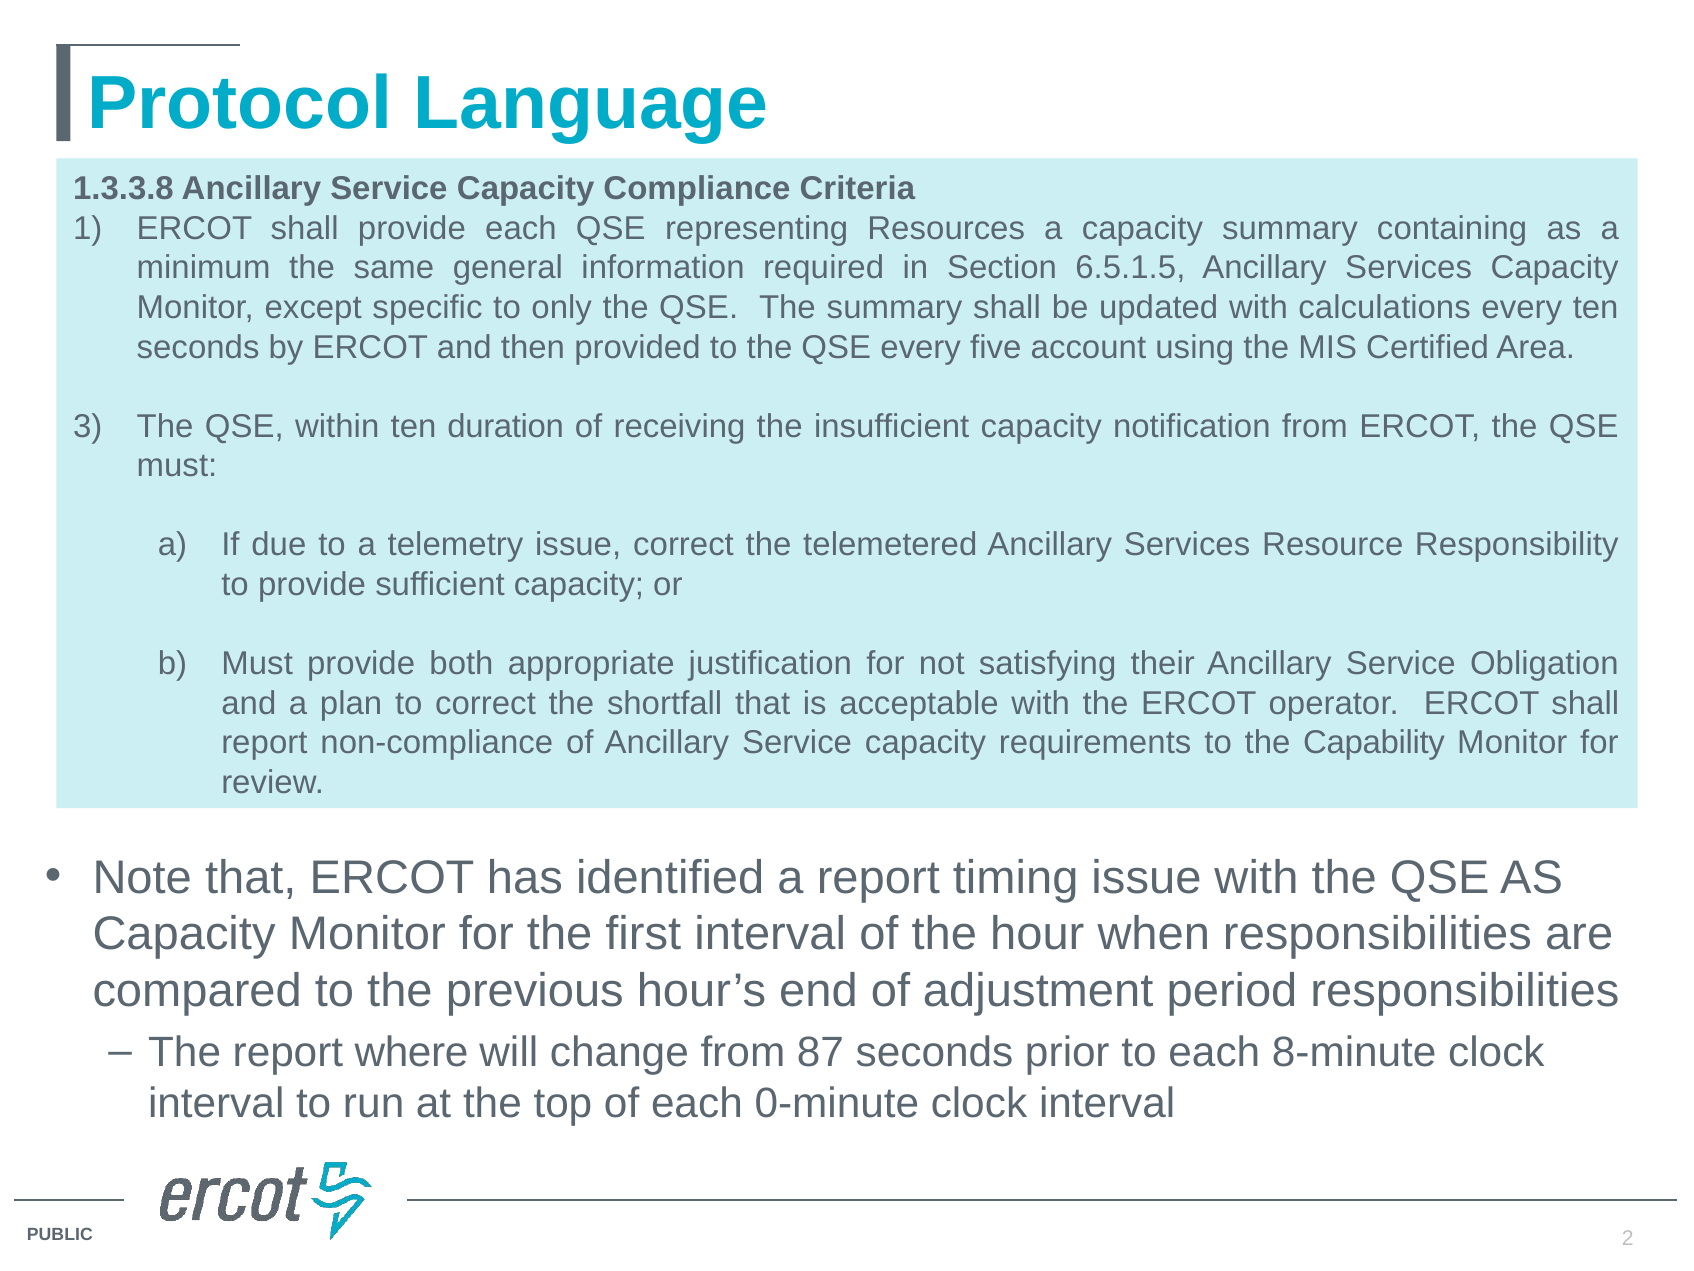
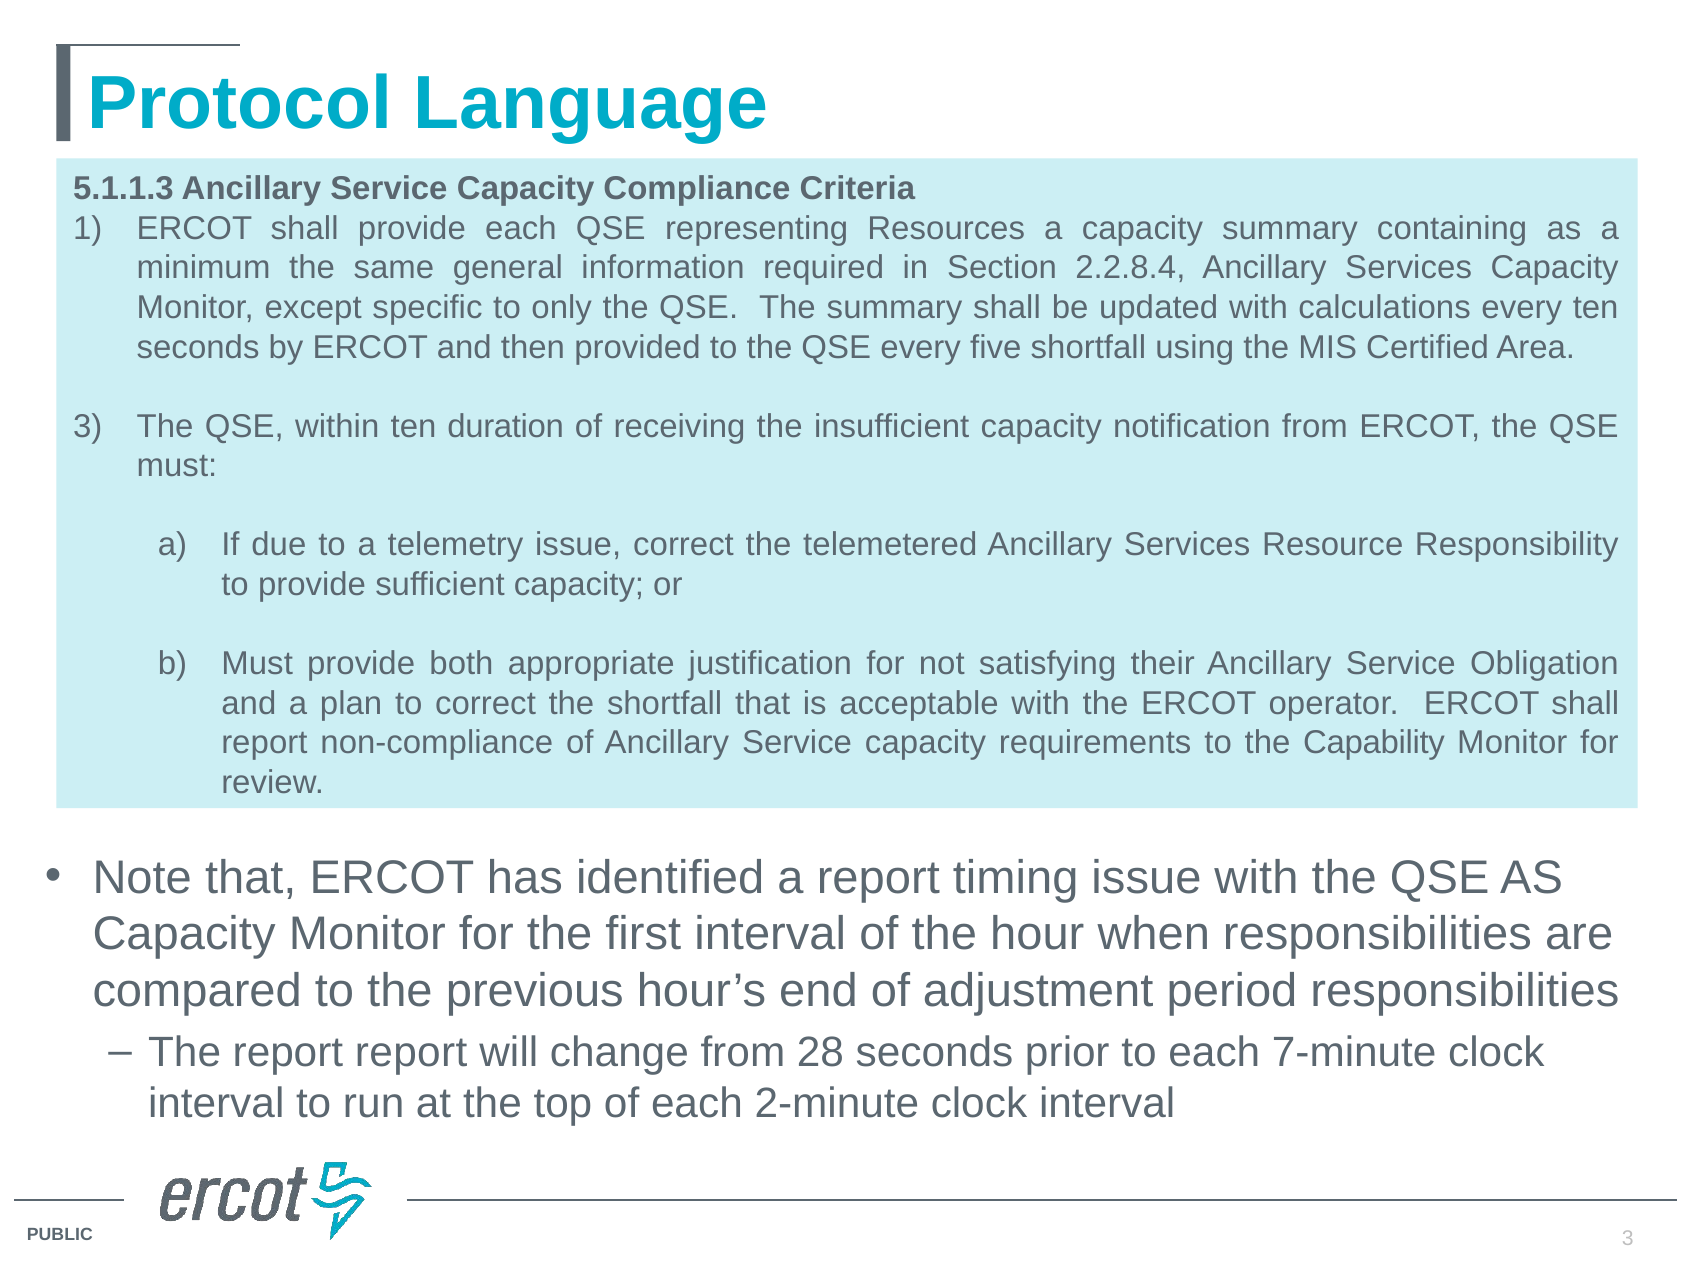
1.3.3.8: 1.3.3.8 -> 5.1.1.3
6.5.1.5: 6.5.1.5 -> 2.2.8.4
five account: account -> shortfall
report where: where -> report
87: 87 -> 28
8-minute: 8-minute -> 7-minute
0-minute: 0-minute -> 2-minute
2 at (1628, 1238): 2 -> 3
